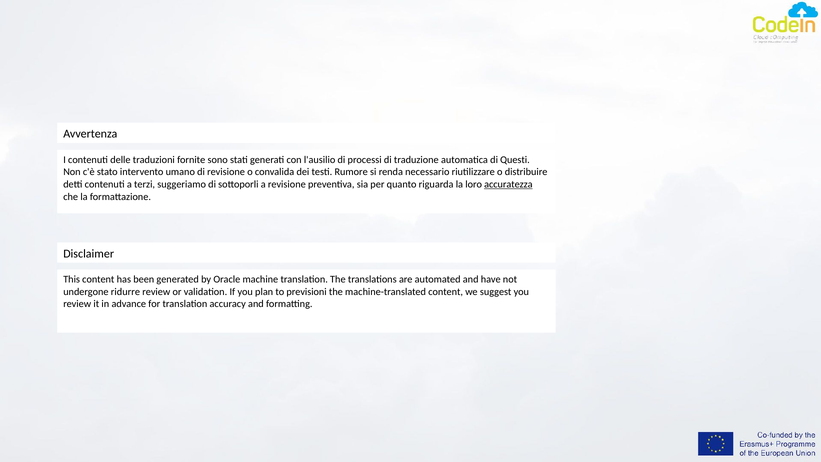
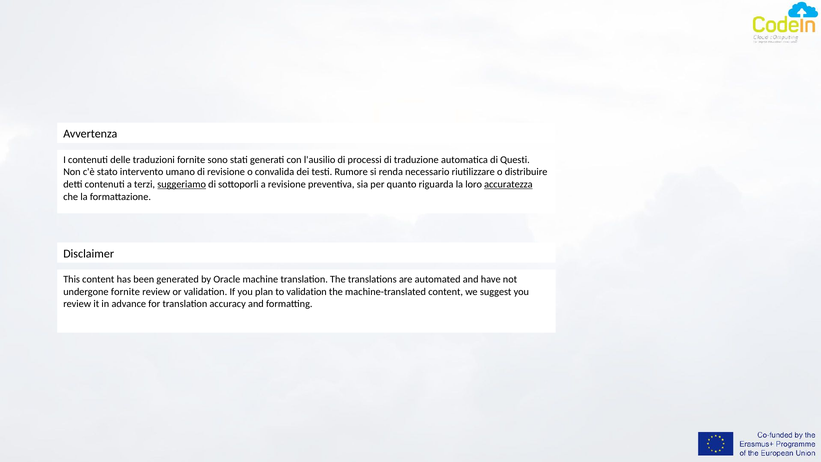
suggeriamo underline: none -> present
undergone ridurre: ridurre -> fornite
to previsioni: previsioni -> validation
